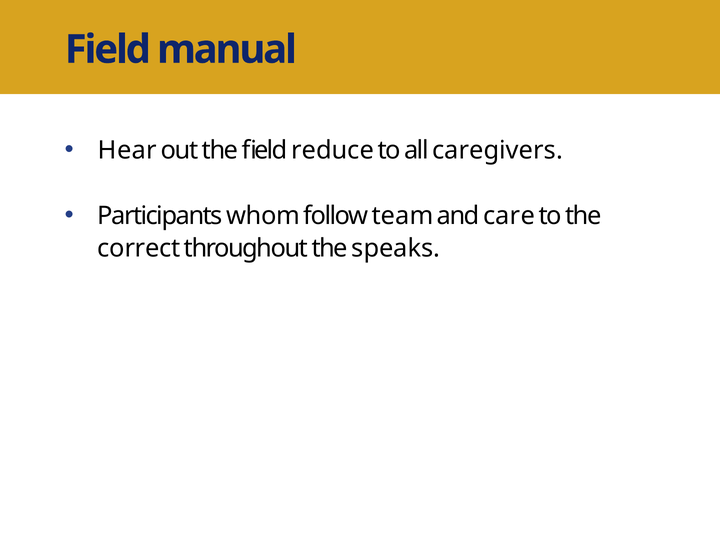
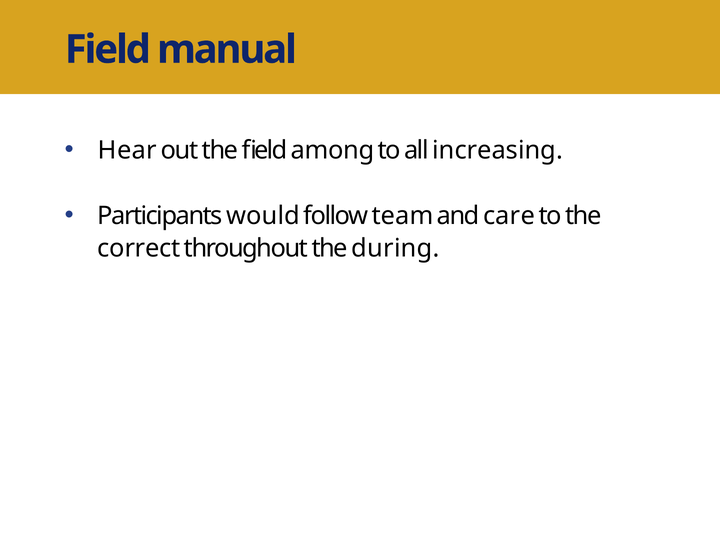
reduce: reduce -> among
caregivers: caregivers -> increasing
whom: whom -> would
speaks: speaks -> during
